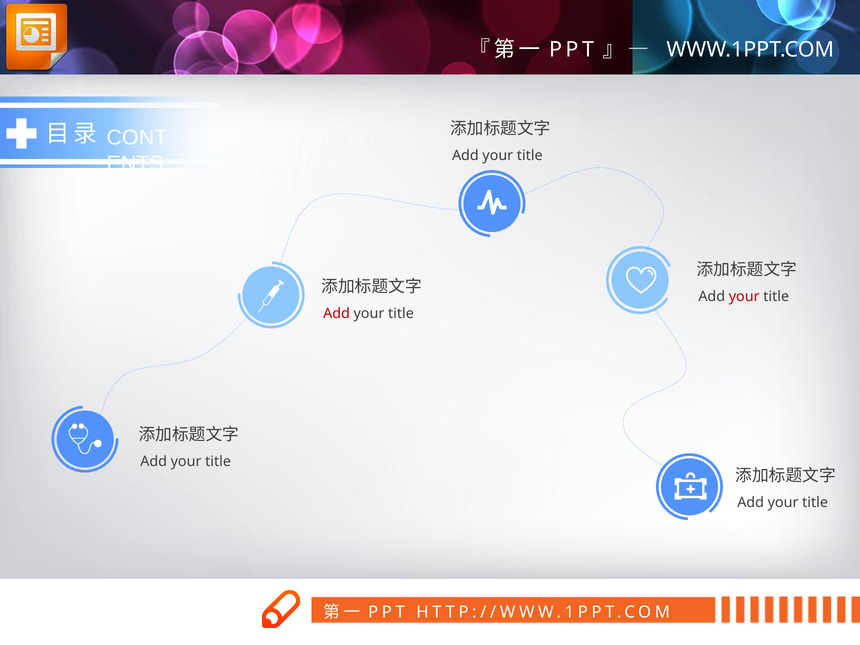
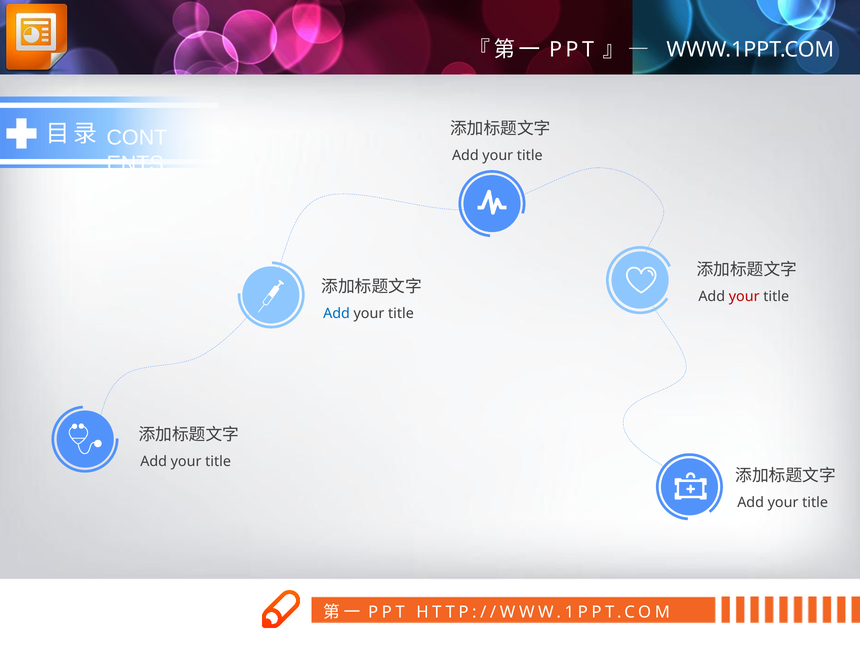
Add at (337, 314) colour: red -> blue
